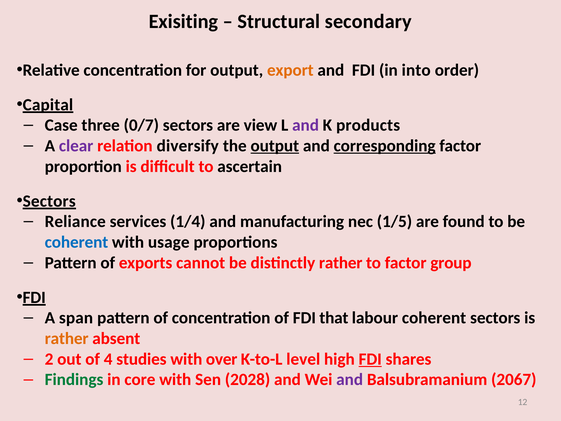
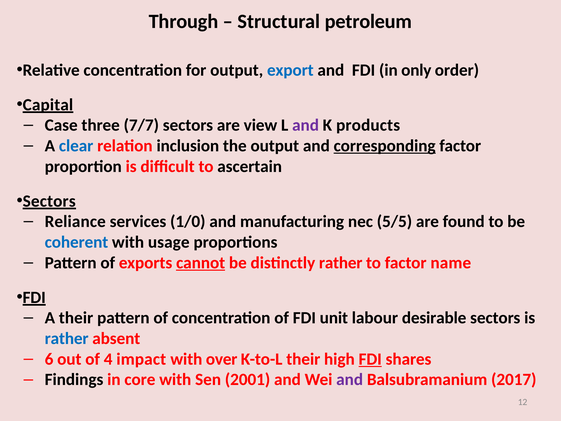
Exisiting: Exisiting -> Through
secondary: secondary -> petroleum
export colour: orange -> blue
into: into -> only
0/7: 0/7 -> 7/7
clear colour: purple -> blue
diversify: diversify -> inclusion
output at (275, 146) underline: present -> none
1/4: 1/4 -> 1/0
1/5: 1/5 -> 5/5
cannot underline: none -> present
group: group -> name
A span: span -> their
that: that -> unit
labour coherent: coherent -> desirable
rather at (67, 338) colour: orange -> blue
2: 2 -> 6
studies: studies -> impact
K-to-L level: level -> their
Findings colour: green -> black
2028: 2028 -> 2001
2067: 2067 -> 2017
